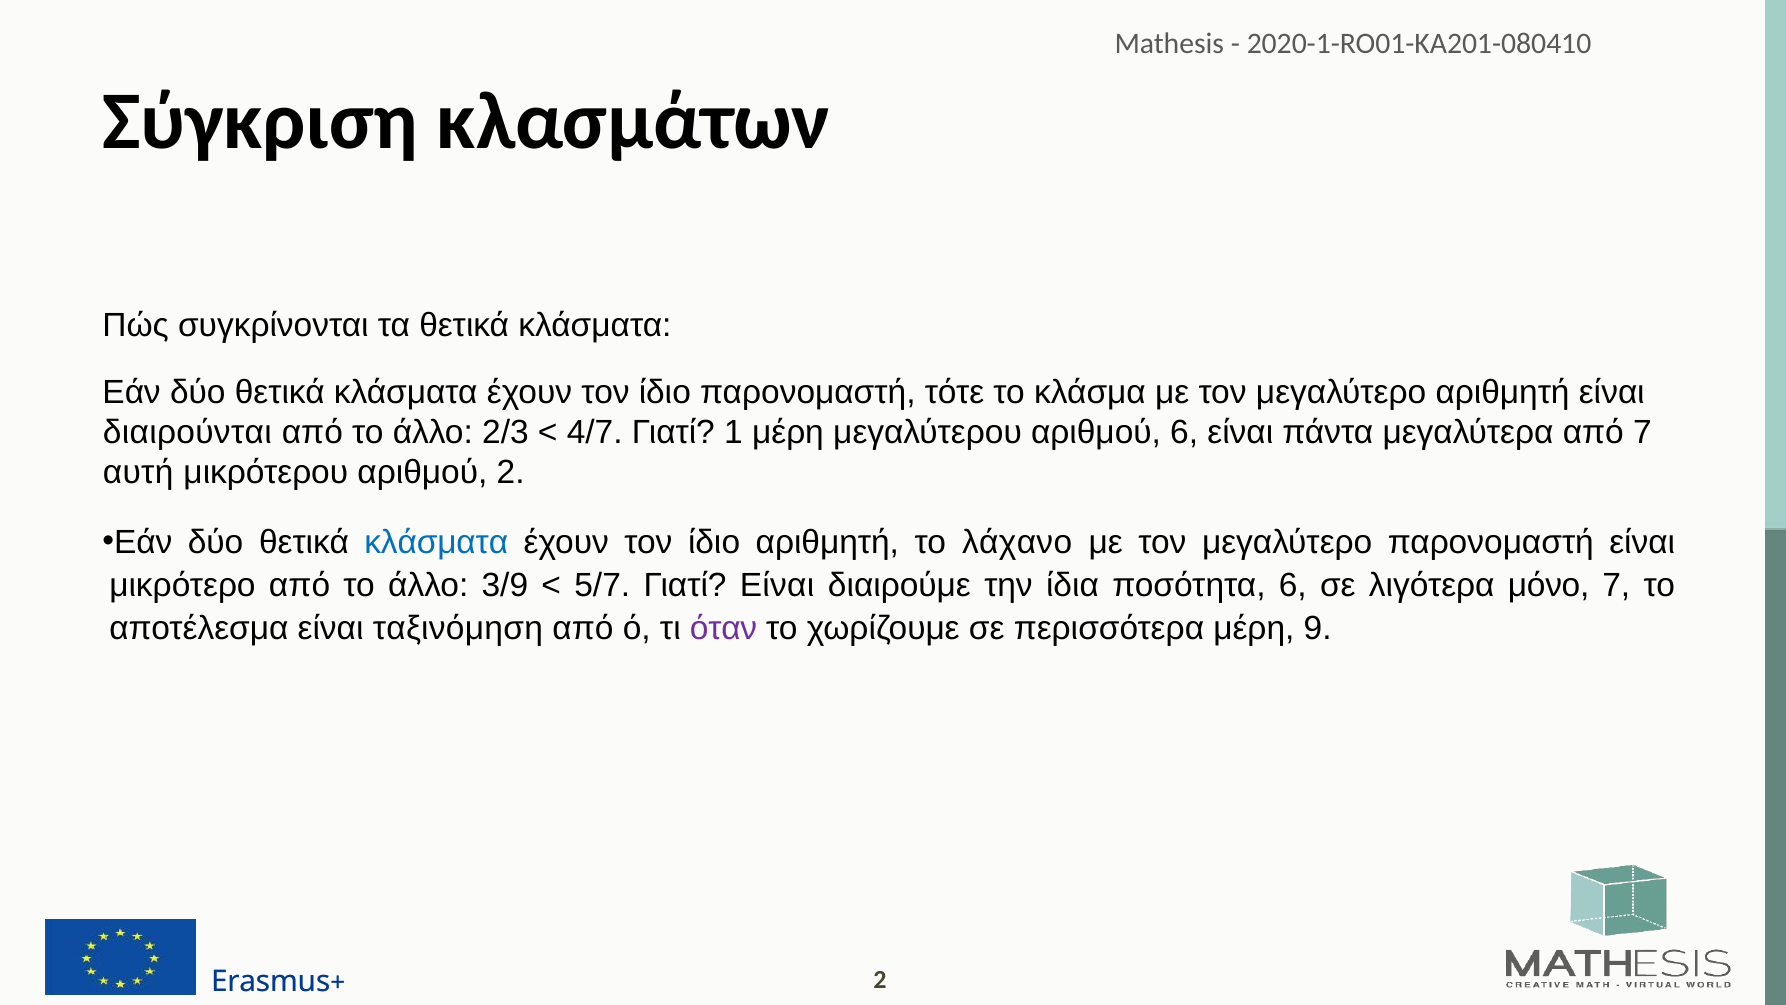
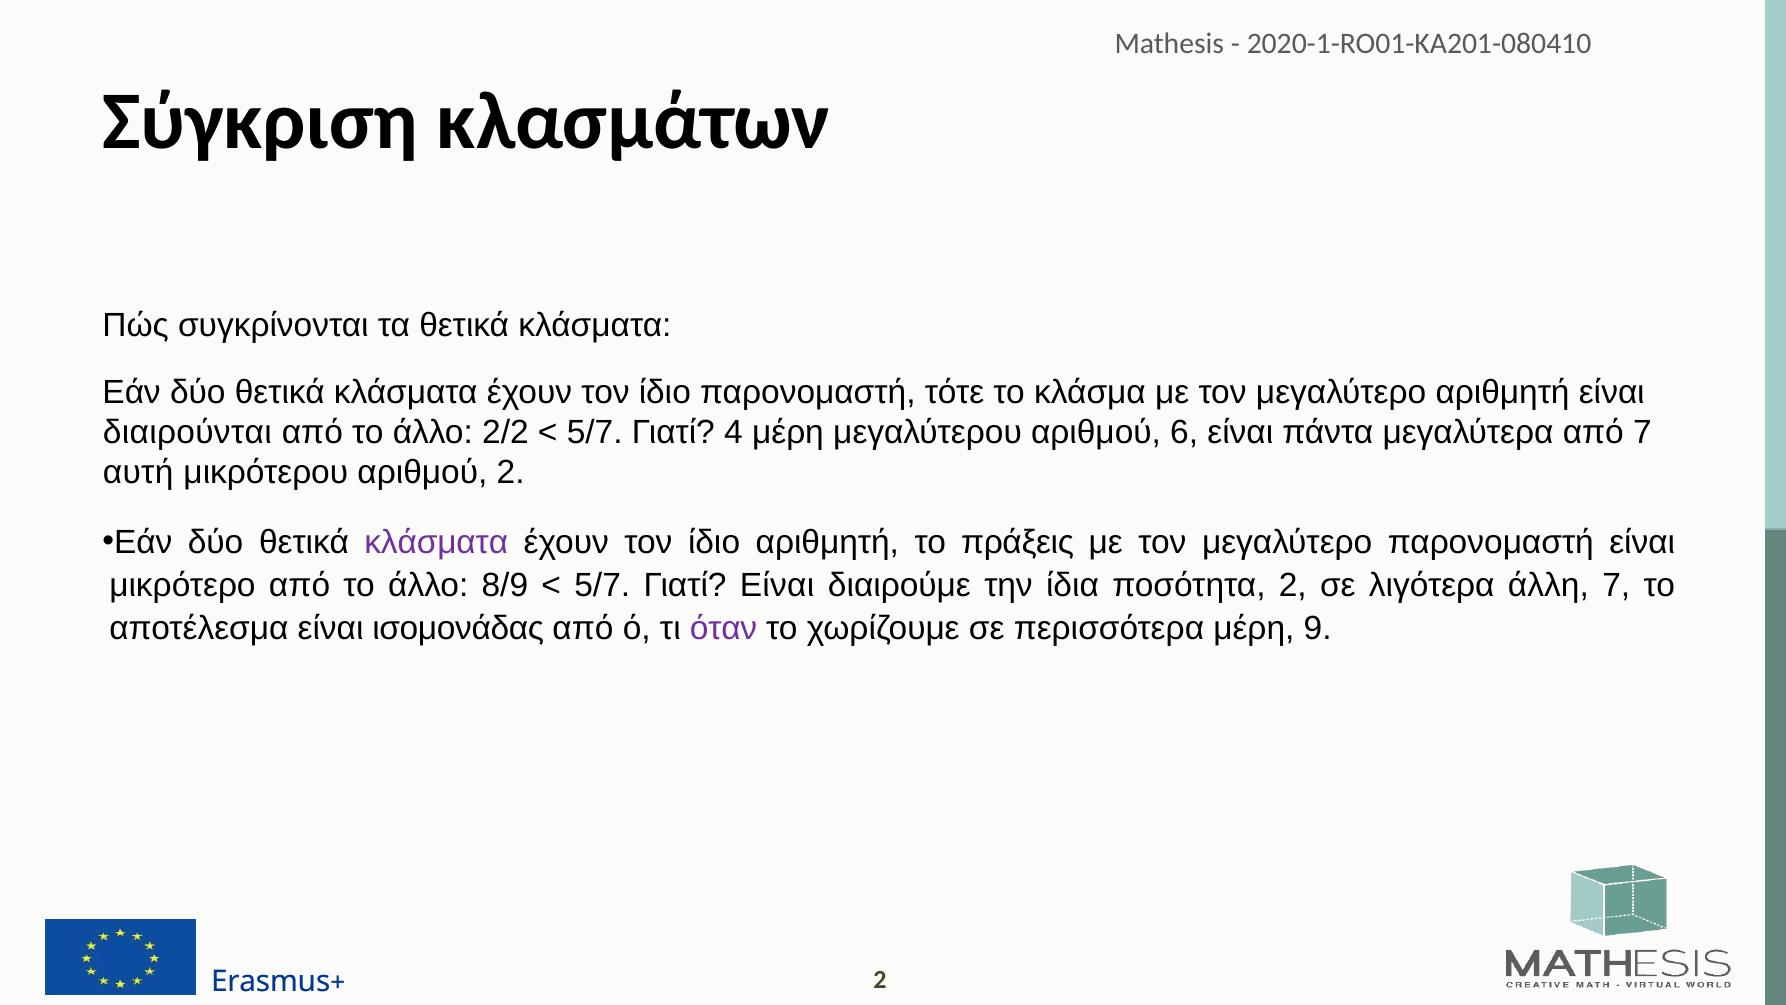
2/3: 2/3 -> 2/2
4/7 at (595, 432): 4/7 -> 5/7
1: 1 -> 4
κλάσματα at (436, 542) colour: blue -> purple
λάχανο: λάχανο -> πράξεις
3/9: 3/9 -> 8/9
ποσότητα 6: 6 -> 2
μόνο: μόνο -> άλλη
ταξινόμηση: ταξινόμηση -> ισομονάδας
